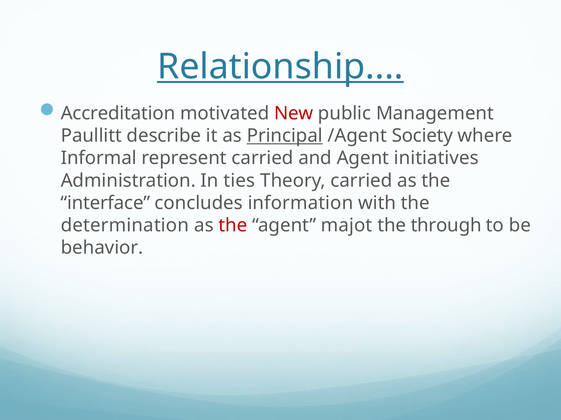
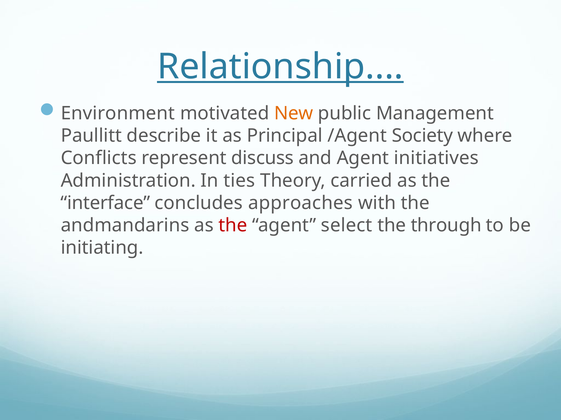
Accreditation: Accreditation -> Environment
New colour: red -> orange
Principal underline: present -> none
Informal: Informal -> Conflicts
represent carried: carried -> discuss
information: information -> approaches
determination: determination -> andmandarins
majot: majot -> select
behavior: behavior -> initiating
